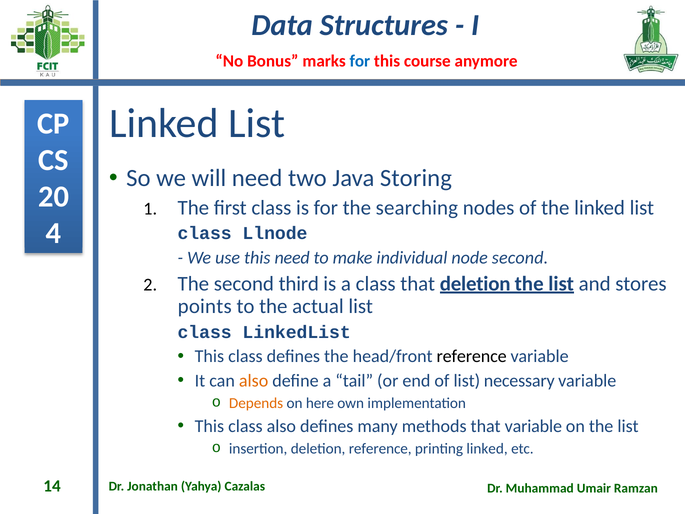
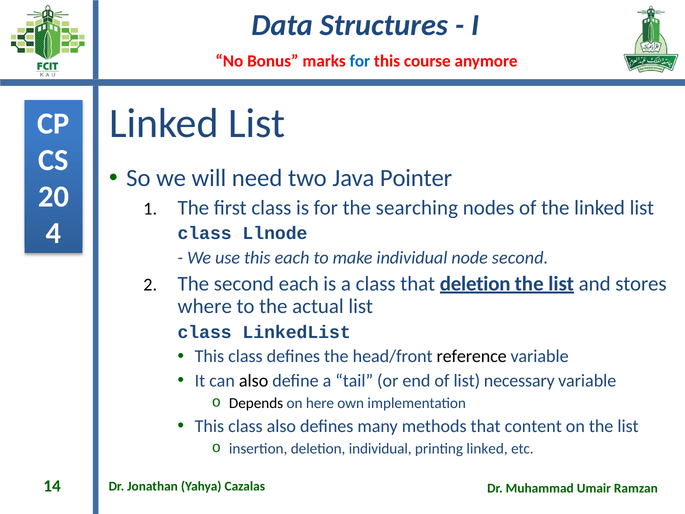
Storing: Storing -> Pointer
this need: need -> each
second third: third -> each
points: points -> where
also at (254, 380) colour: orange -> black
Depends colour: orange -> black
that variable: variable -> content
deletion reference: reference -> individual
